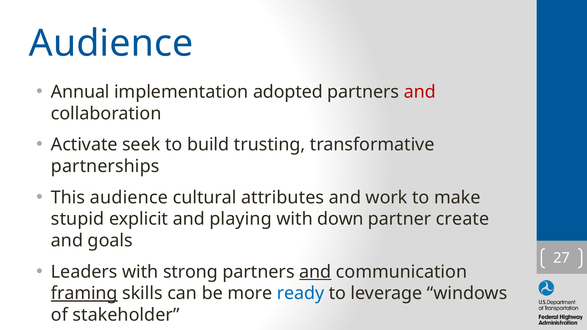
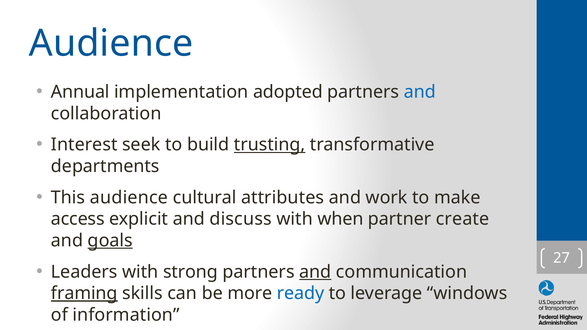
and at (420, 92) colour: red -> blue
Activate: Activate -> Interest
trusting underline: none -> present
partnerships: partnerships -> departments
stupid: stupid -> access
playing: playing -> discuss
down: down -> when
goals underline: none -> present
stakeholder: stakeholder -> information
